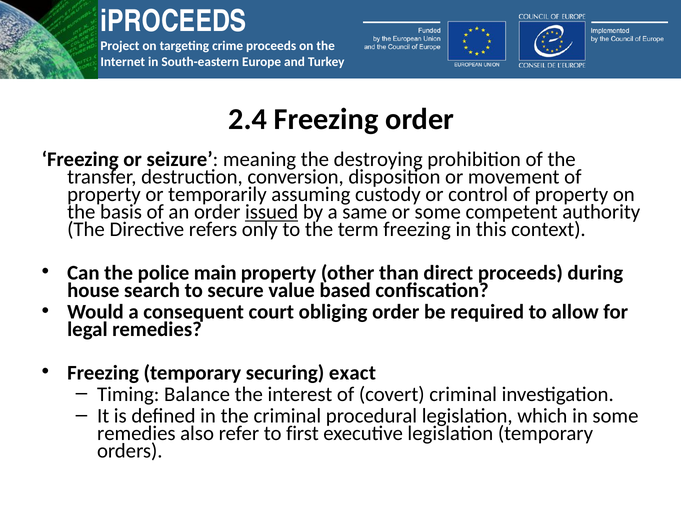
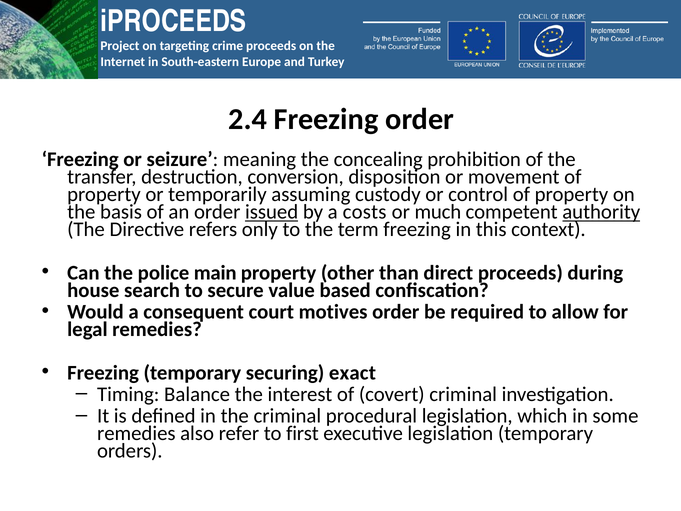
destroying: destroying -> concealing
same: same -> costs
or some: some -> much
authority underline: none -> present
obliging: obliging -> motives
